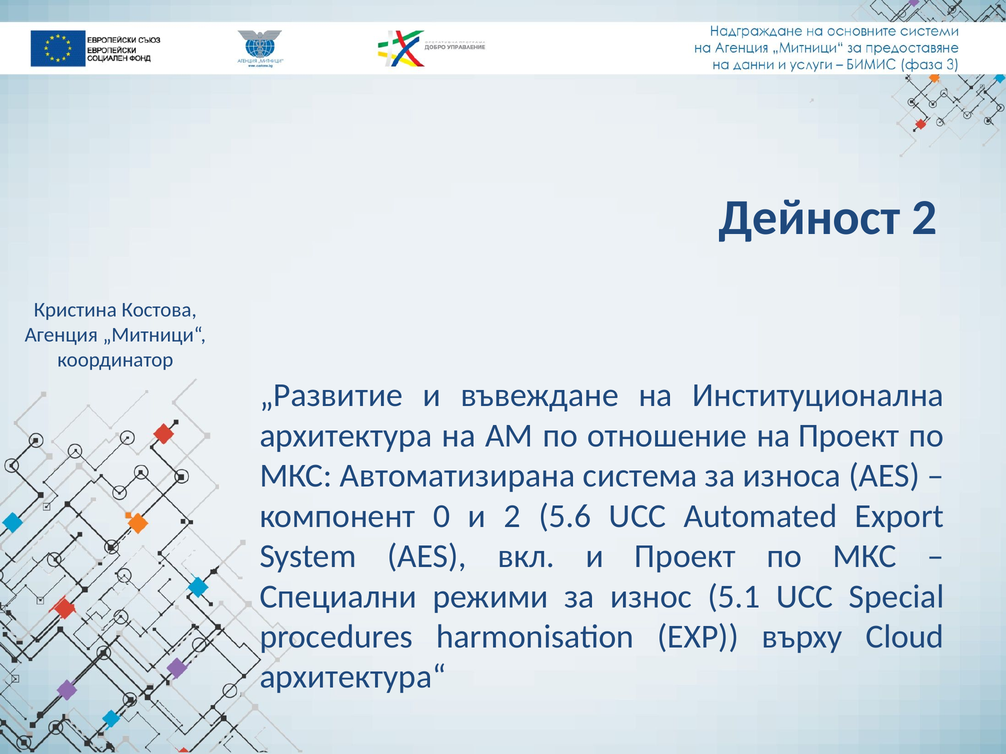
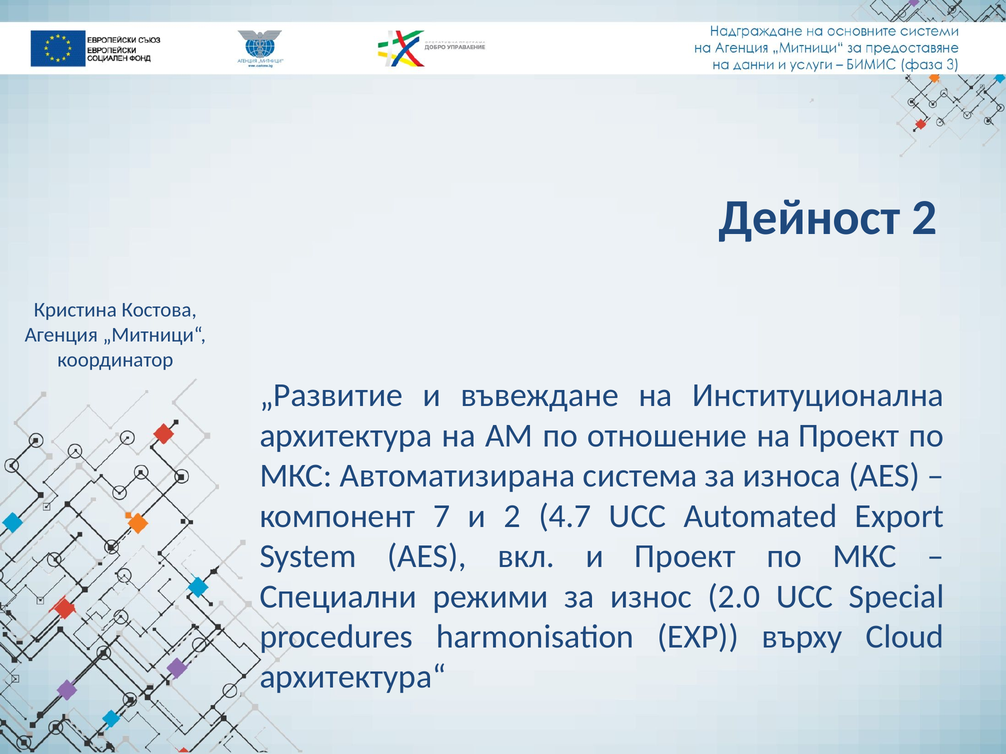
0: 0 -> 7
5.6: 5.6 -> 4.7
5.1: 5.1 -> 2.0
